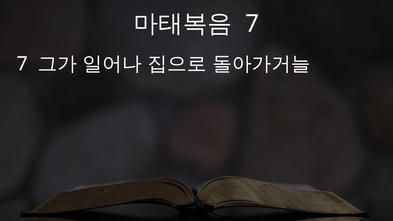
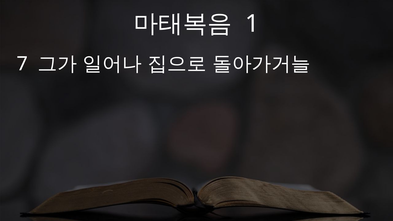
7 at (252, 24): 7 -> 1
